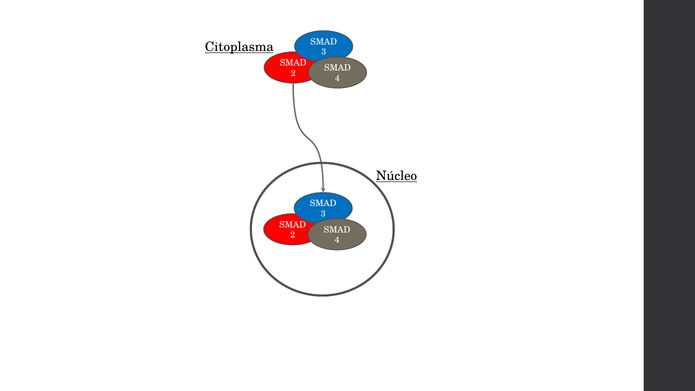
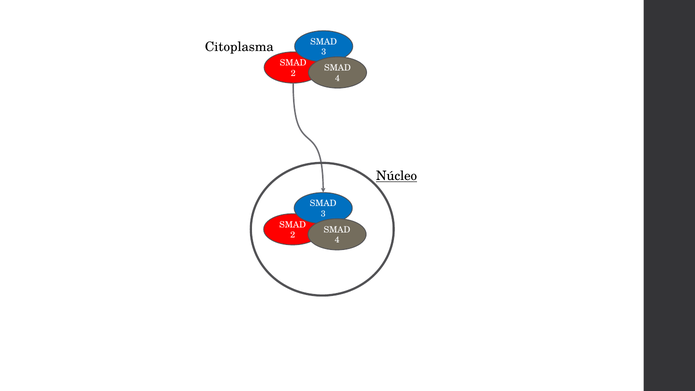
Citoplasma underline: present -> none
